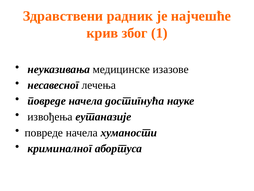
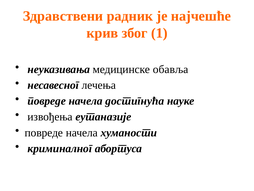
изазове: изазове -> обавља
